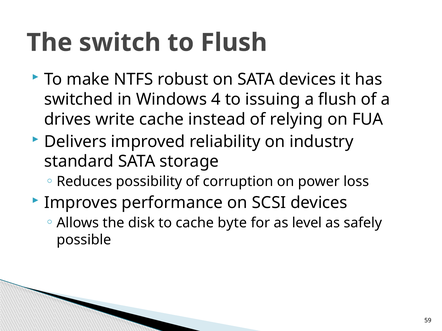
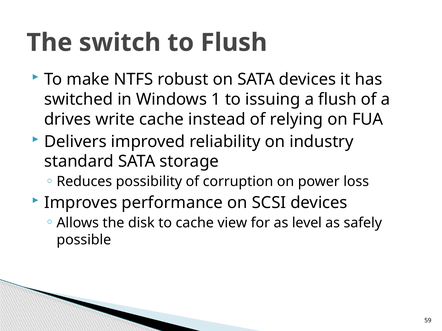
4: 4 -> 1
byte: byte -> view
